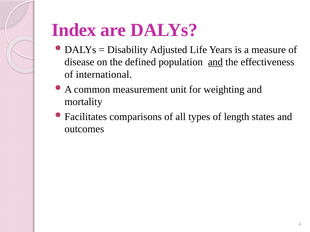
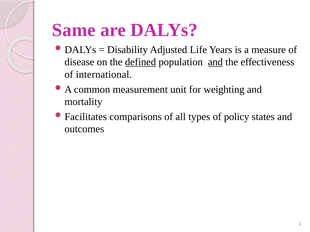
Index: Index -> Same
defined underline: none -> present
length: length -> policy
